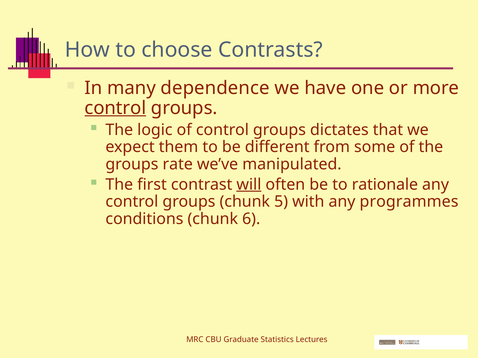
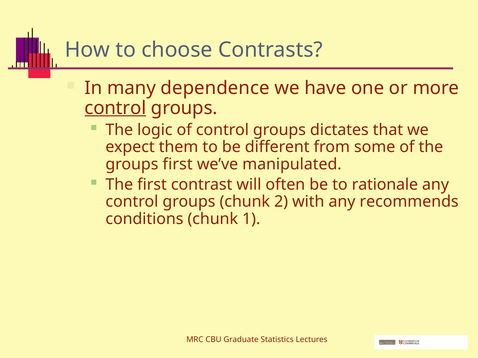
groups rate: rate -> first
will underline: present -> none
5: 5 -> 2
programmes: programmes -> recommends
6: 6 -> 1
